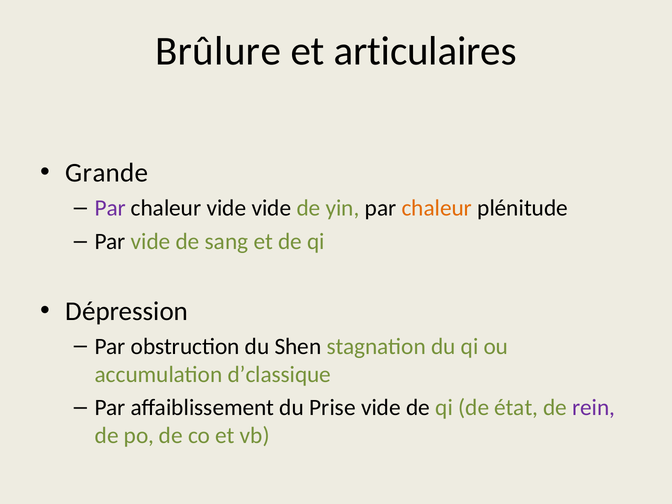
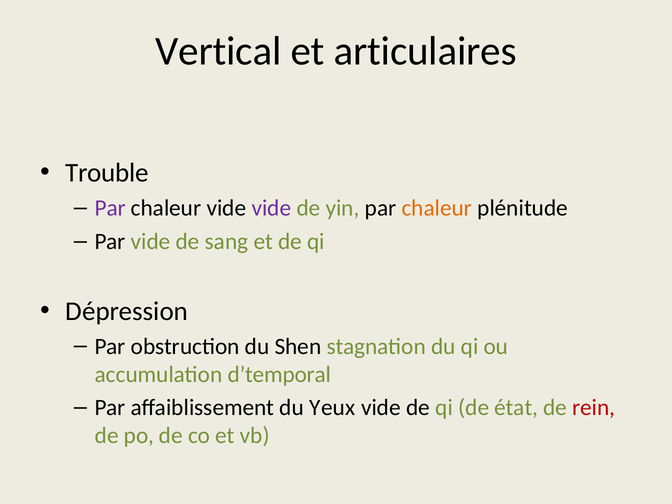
Brûlure: Brûlure -> Vertical
Grande: Grande -> Trouble
vide at (271, 208) colour: black -> purple
d’classique: d’classique -> d’temporal
Prise: Prise -> Yeux
rein colour: purple -> red
